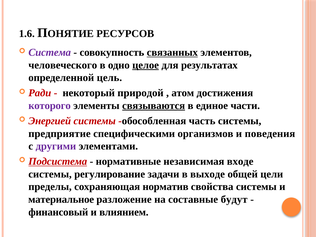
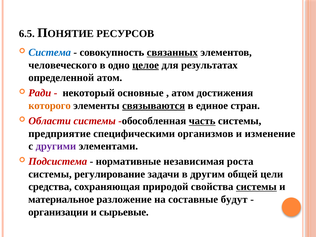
1.6: 1.6 -> 6.5
Система colour: purple -> blue
определенной цель: цель -> атом
природой: природой -> основные
которого colour: purple -> orange
части: части -> стран
Энергией: Энергией -> Области
часть underline: none -> present
поведения: поведения -> изменение
Подсистема underline: present -> none
входе: входе -> роста
выходе: выходе -> другим
пределы: пределы -> средства
норматив: норматив -> природой
системы at (256, 187) underline: none -> present
финансовый: финансовый -> организации
влиянием: влиянием -> сырьевые
